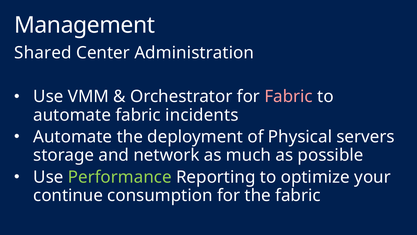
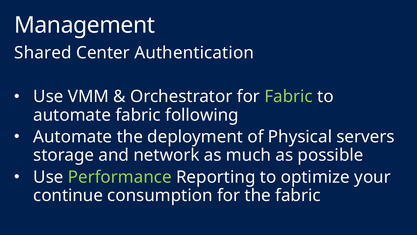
Administration: Administration -> Authentication
Fabric at (289, 96) colour: pink -> light green
incidents: incidents -> following
